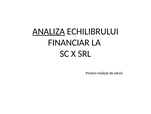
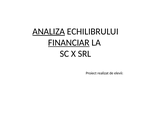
FINANCIAR underline: none -> present
